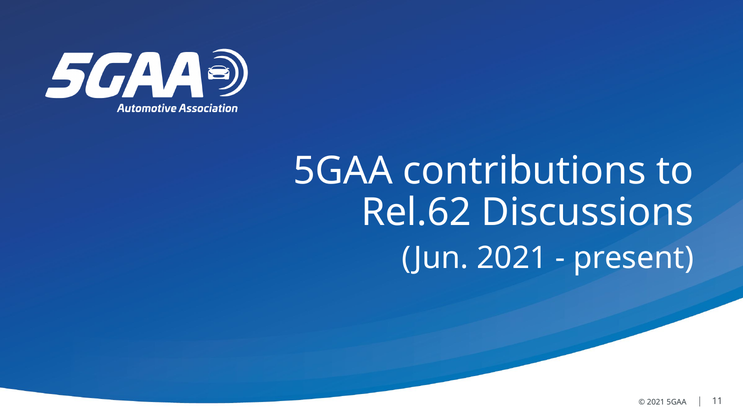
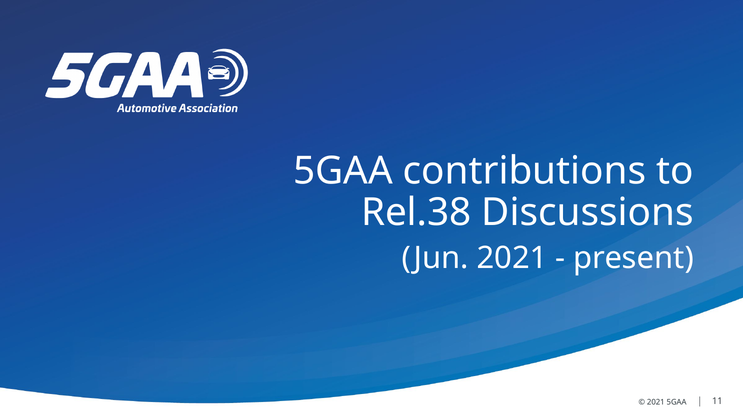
Rel.62: Rel.62 -> Rel.38
